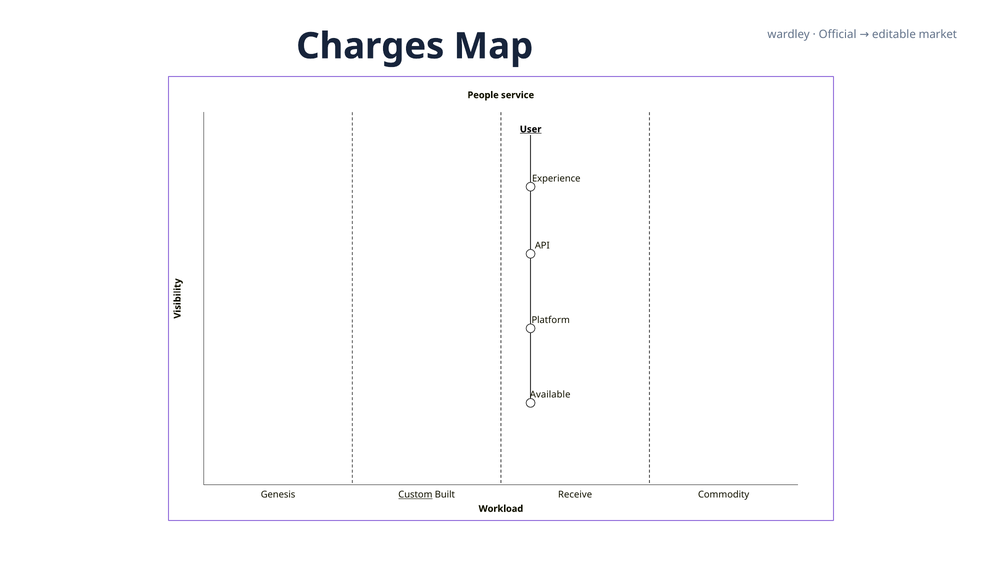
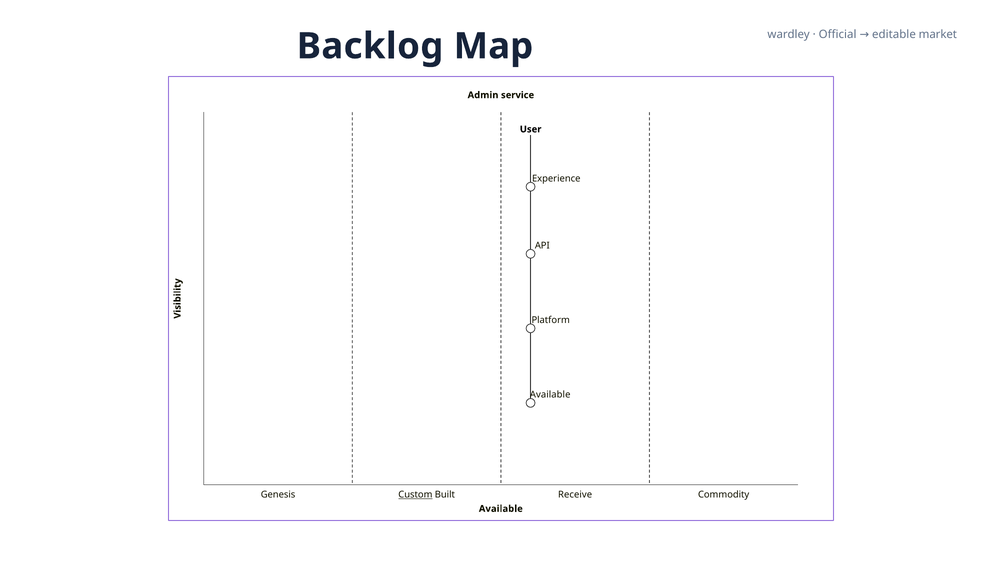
Charges: Charges -> Backlog
People: People -> Admin
User underline: present -> none
Workload at (501, 508): Workload -> Available
